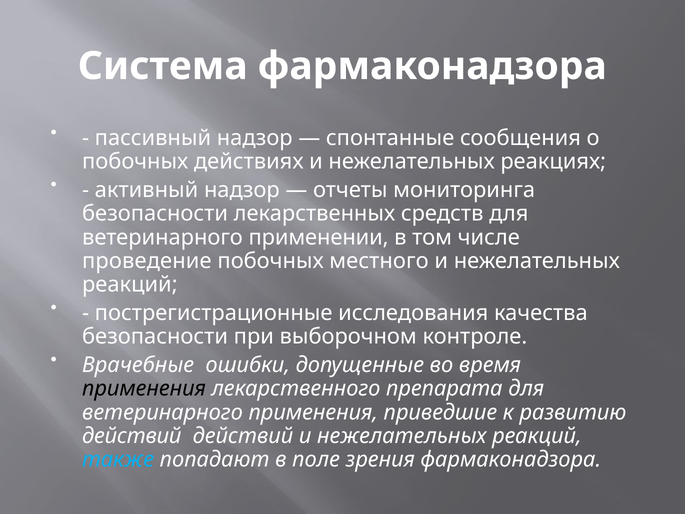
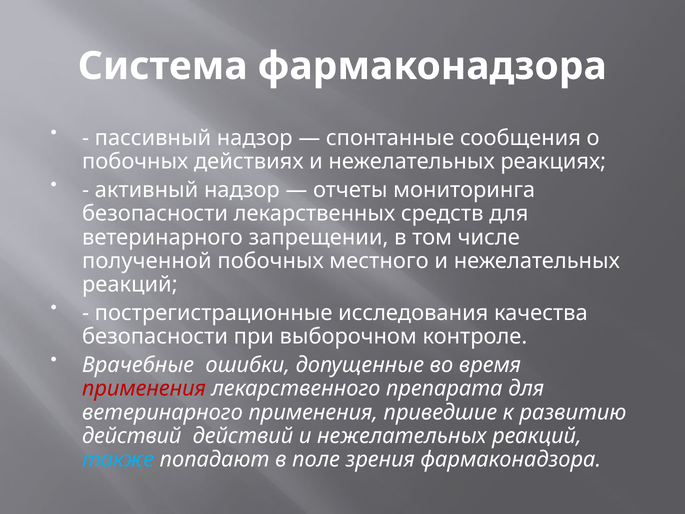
применении: применении -> запрещении
проведение: проведение -> полученной
применения at (144, 389) colour: black -> red
